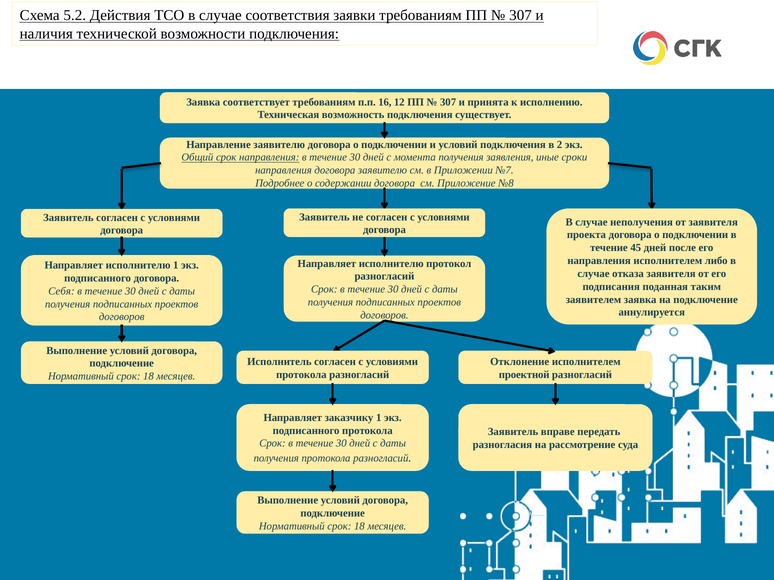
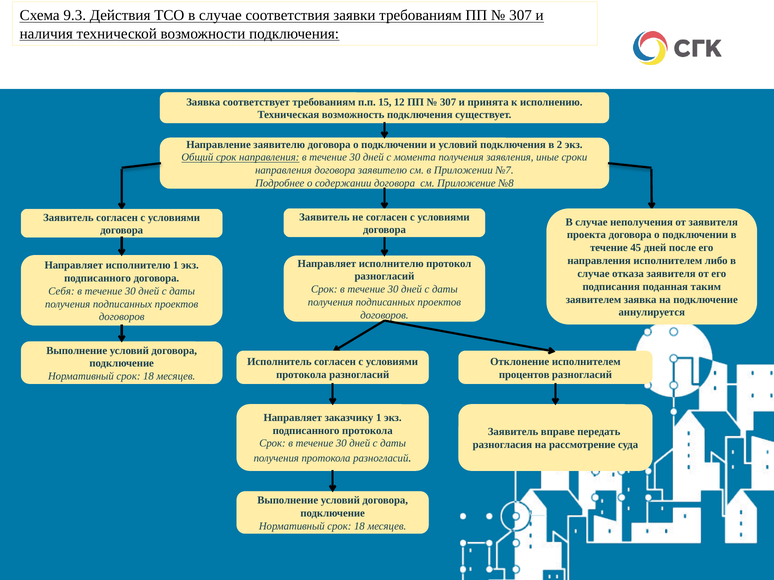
5.2: 5.2 -> 9.3
16: 16 -> 15
проектной: проектной -> процентов
